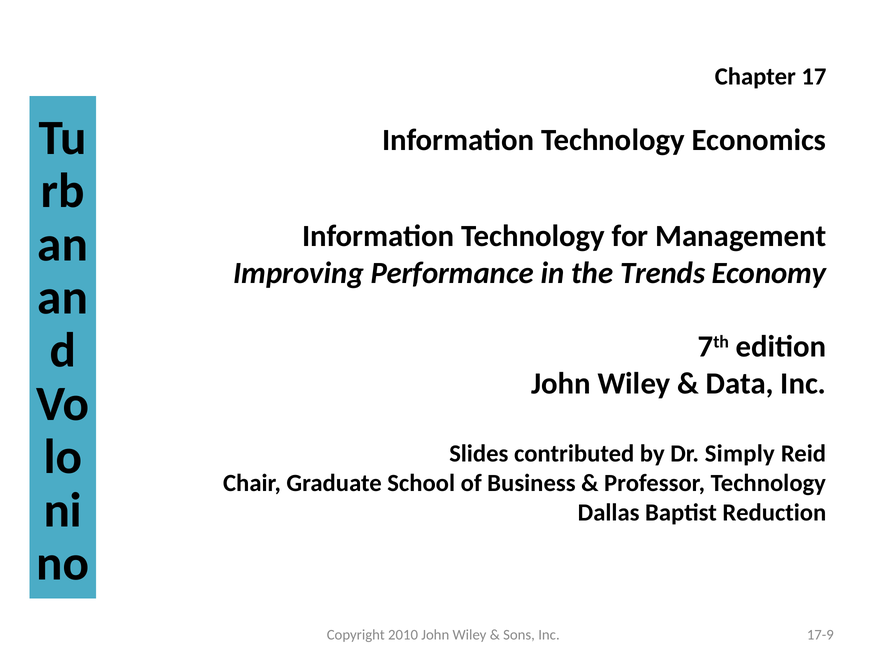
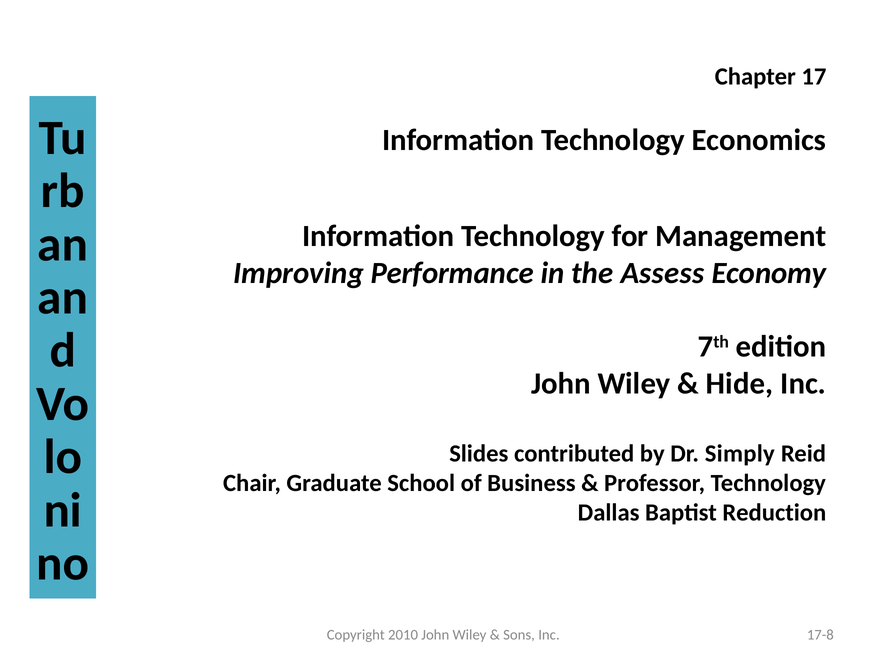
Trends: Trends -> Assess
Data: Data -> Hide
17-9: 17-9 -> 17-8
